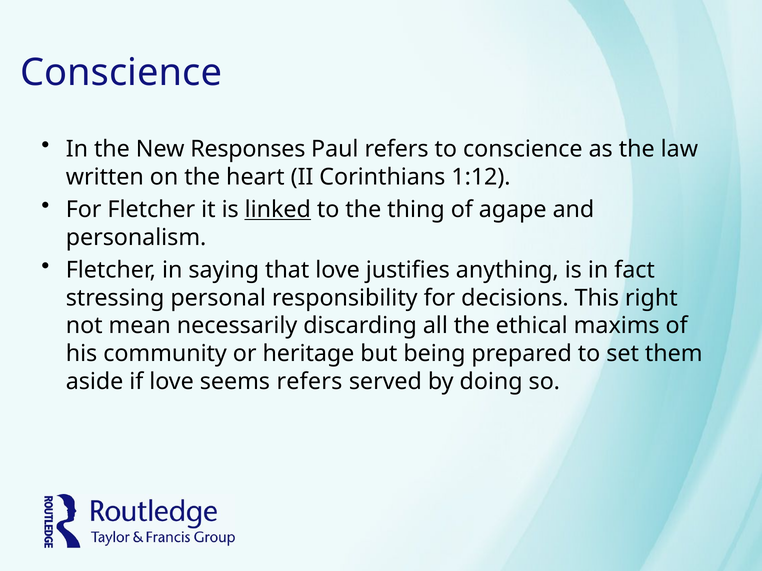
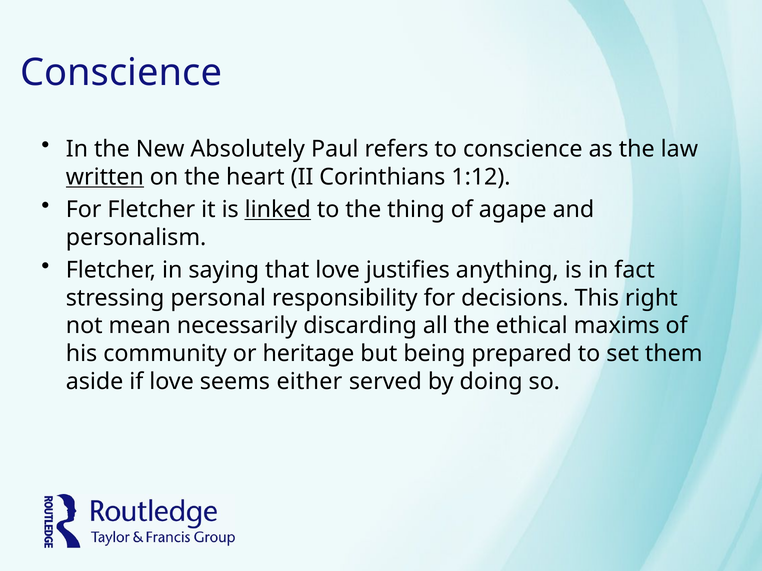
Responses: Responses -> Absolutely
written underline: none -> present
seems refers: refers -> either
